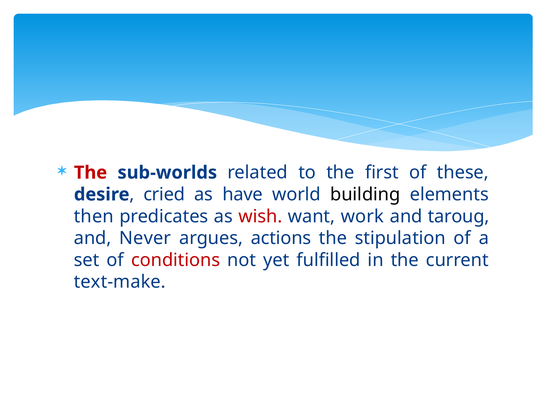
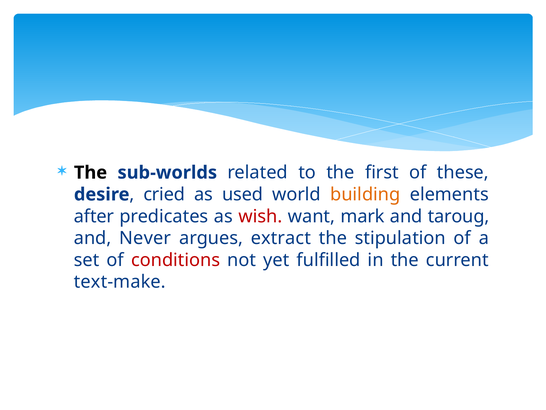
The at (90, 172) colour: red -> black
have: have -> used
building colour: black -> orange
then: then -> after
work: work -> mark
actions: actions -> extract
